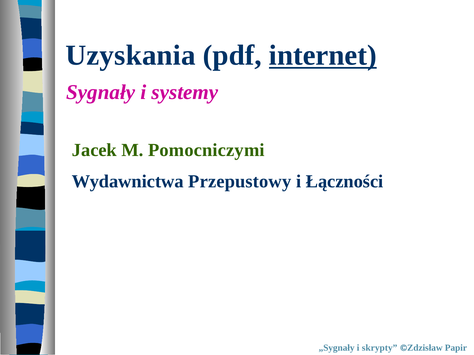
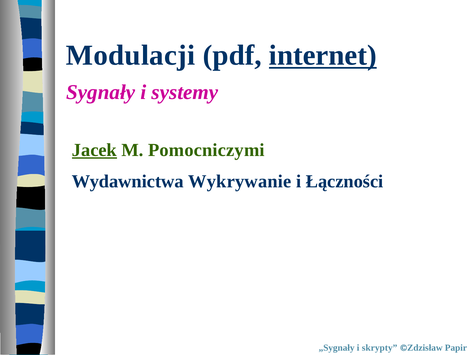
Uzyskania: Uzyskania -> Modulacji
Jacek underline: none -> present
Przepustowy: Przepustowy -> Wykrywanie
